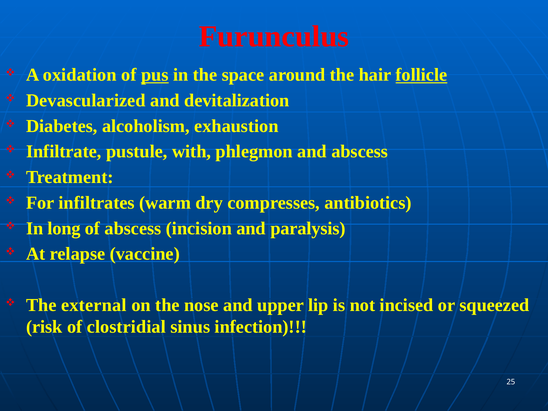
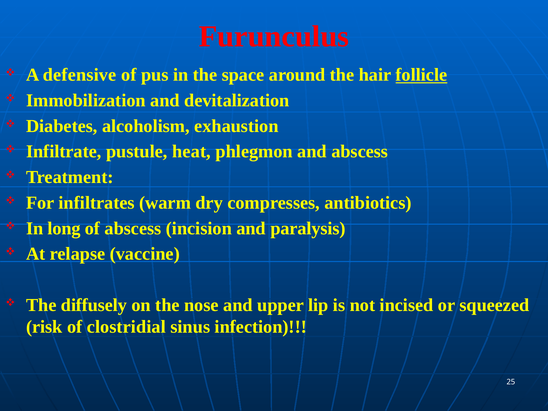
oxidation: oxidation -> defensive
pus underline: present -> none
Devascularized: Devascularized -> Immobilization
with: with -> heat
external: external -> diffusely
